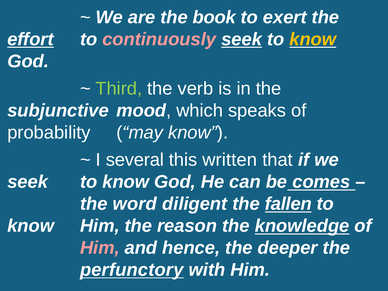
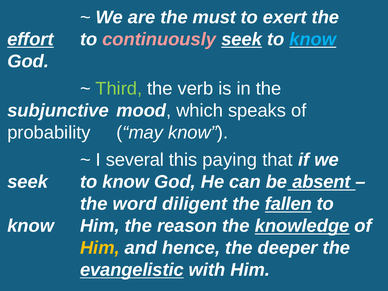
book: book -> must
know at (313, 39) colour: yellow -> light blue
written: written -> paying
comes: comes -> absent
Him at (100, 248) colour: pink -> yellow
perfunctory: perfunctory -> evangelistic
